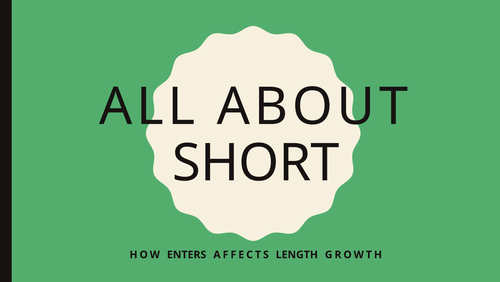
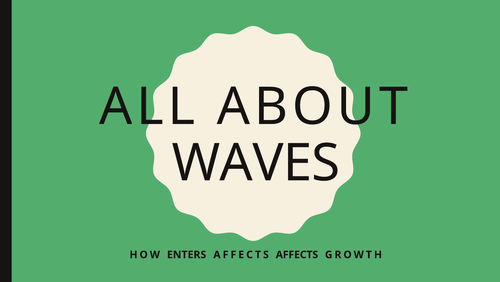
SHORT: SHORT -> WAVES
AFFECTS LENGTH: LENGTH -> AFFECTS
